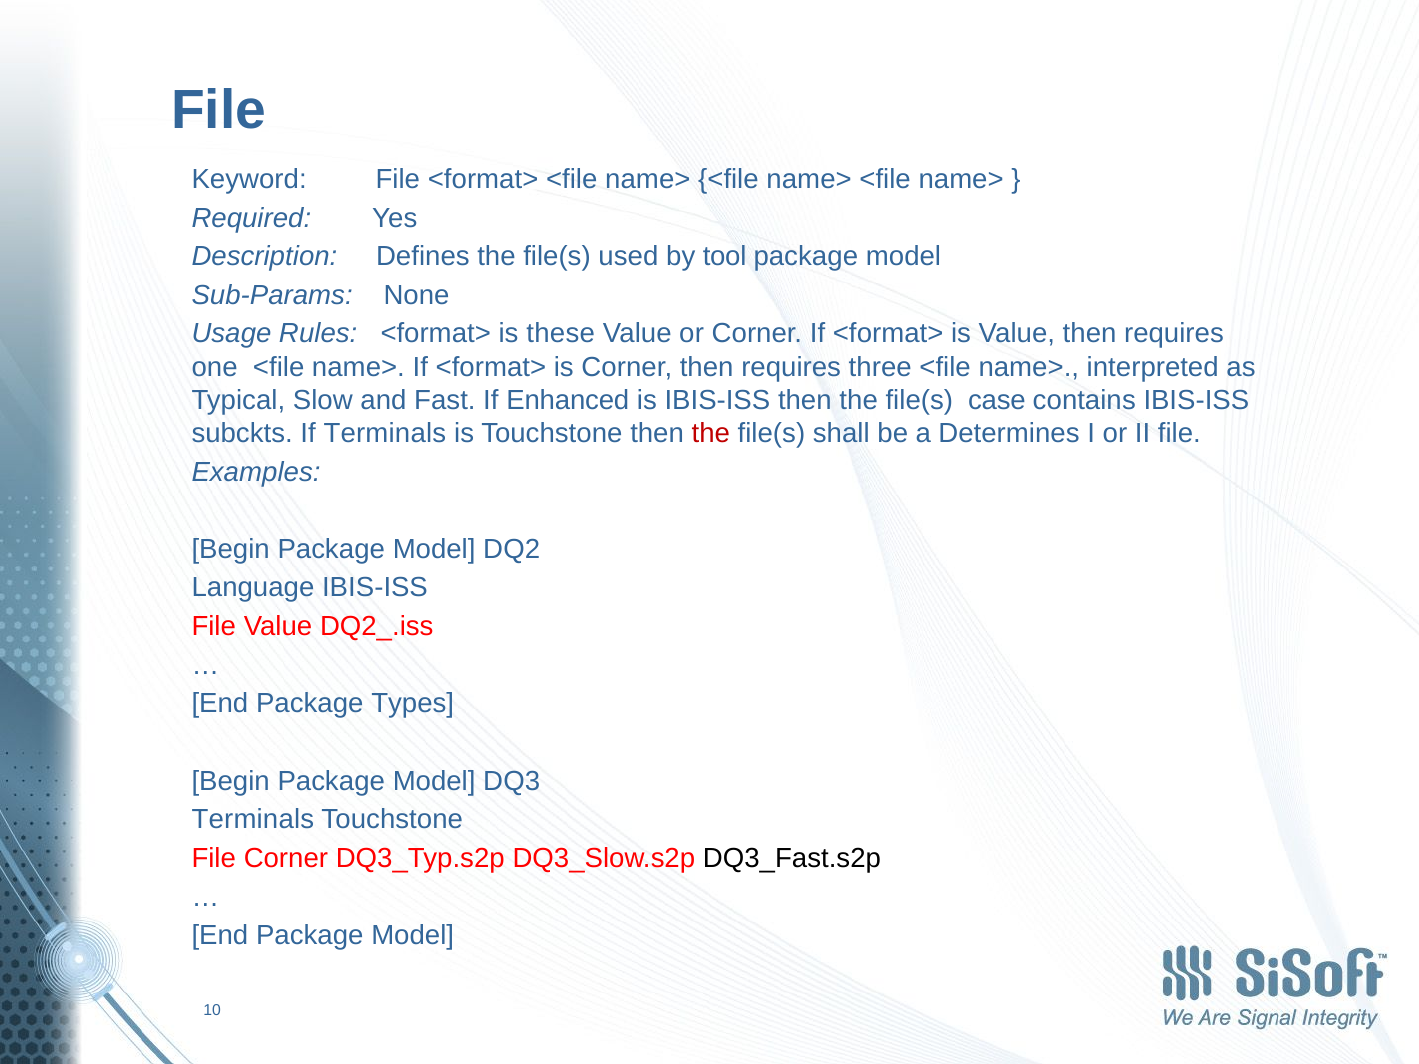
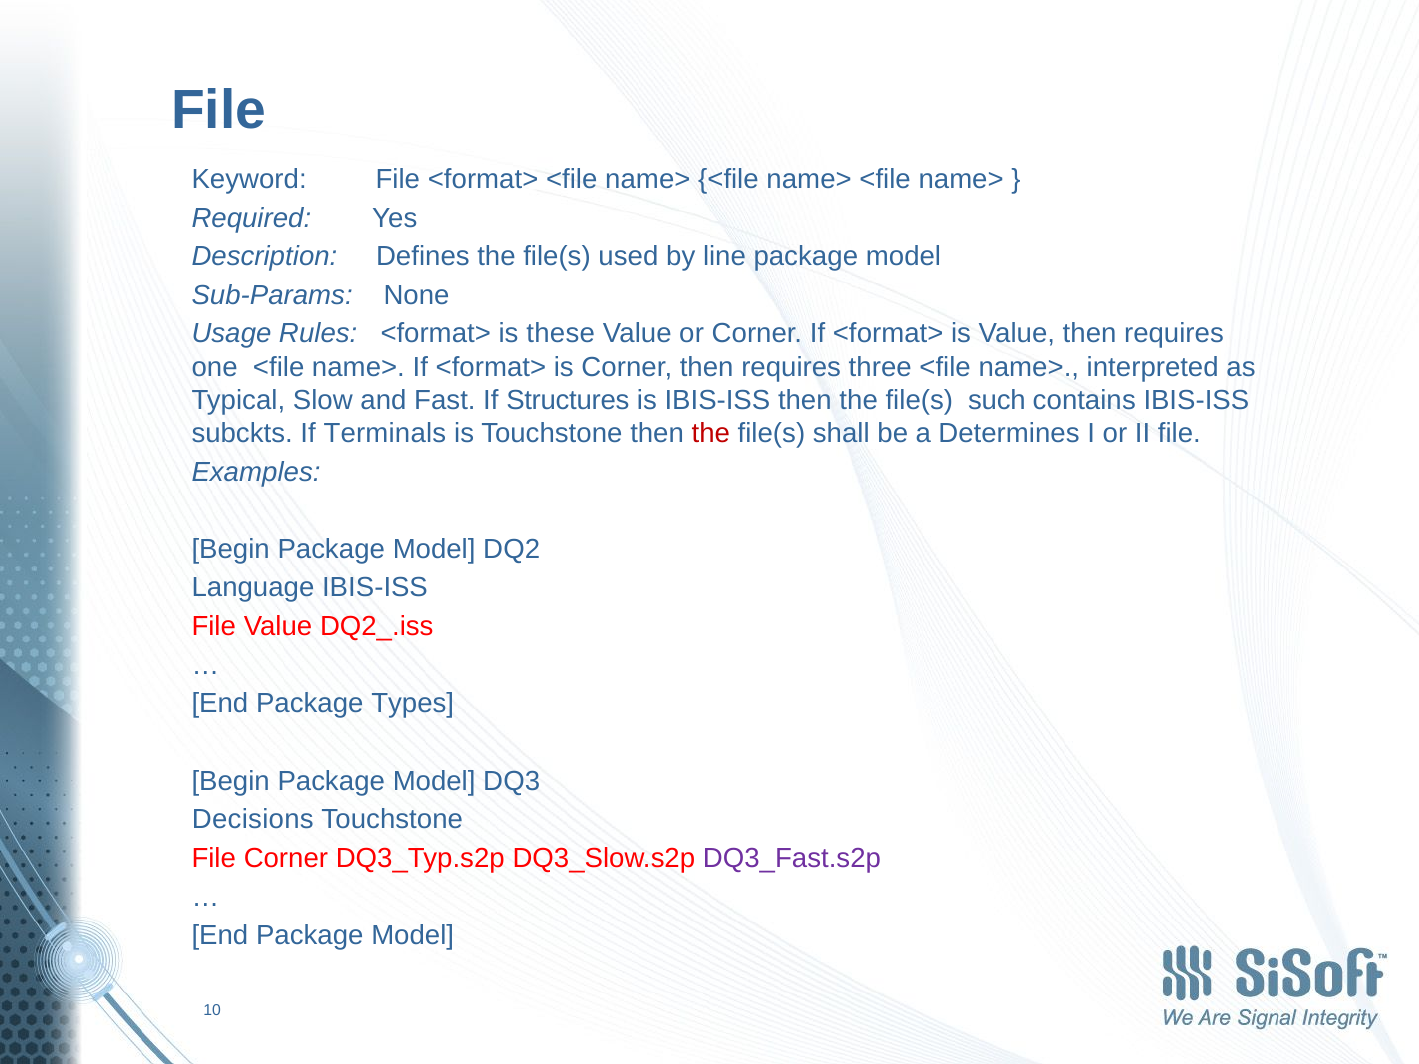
tool: tool -> line
Enhanced: Enhanced -> Structures
case: case -> such
Terminals at (253, 820): Terminals -> Decisions
DQ3_Fast.s2p colour: black -> purple
